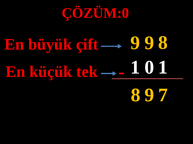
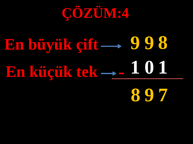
ÇÖZÜM:0: ÇÖZÜM:0 -> ÇÖZÜM:4
